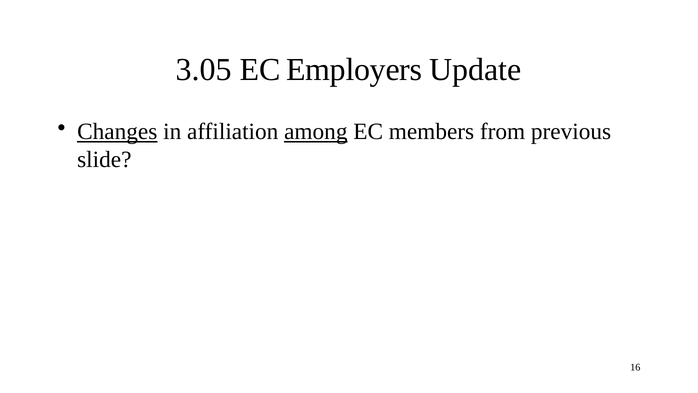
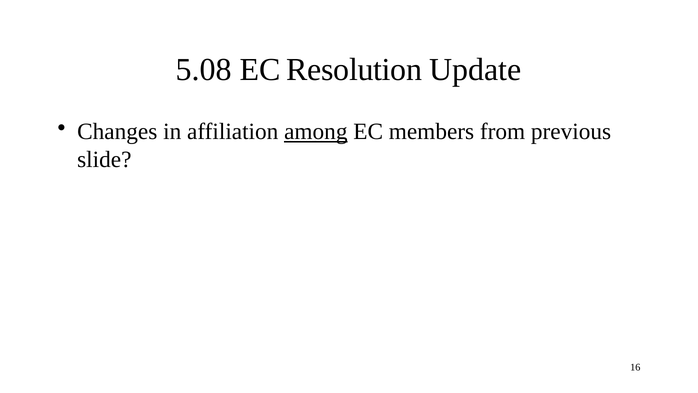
3.05: 3.05 -> 5.08
Employers: Employers -> Resolution
Changes underline: present -> none
